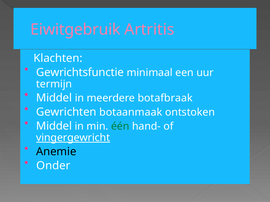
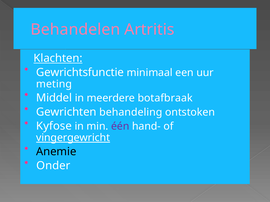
Eiwitgebruik: Eiwitgebruik -> Behandelen
Klachten underline: none -> present
termijn: termijn -> meting
botaanmaak: botaanmaak -> behandeling
Middel at (54, 126): Middel -> Kyfose
één colour: green -> purple
